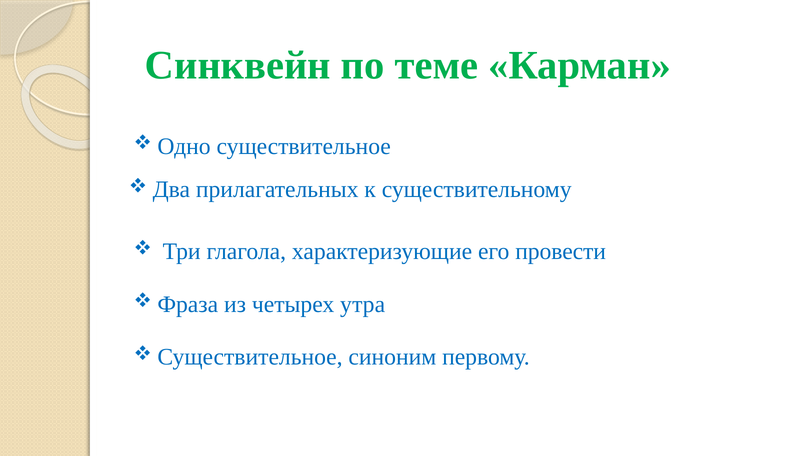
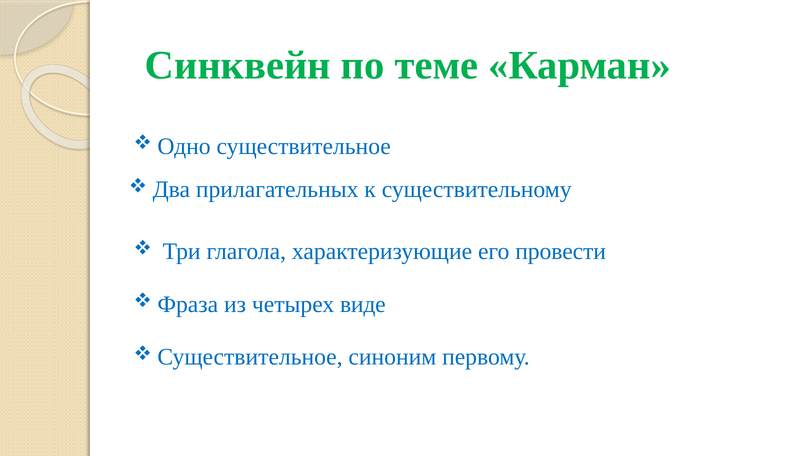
утра: утра -> виде
